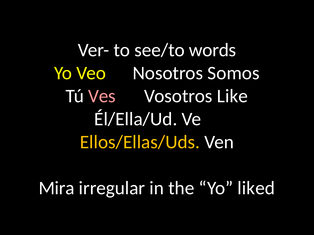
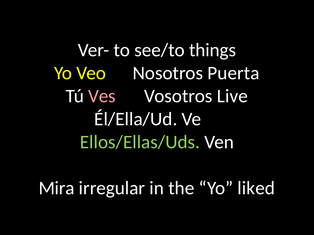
words: words -> things
Somos: Somos -> Puerta
Like: Like -> Live
Ellos/Ellas/Uds colour: yellow -> light green
